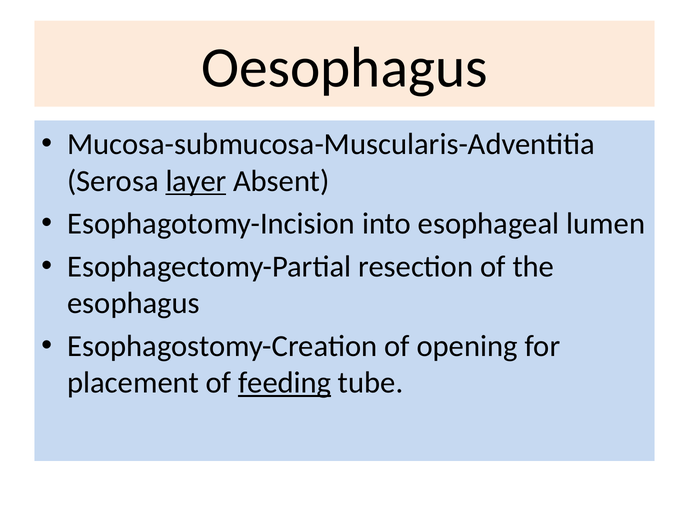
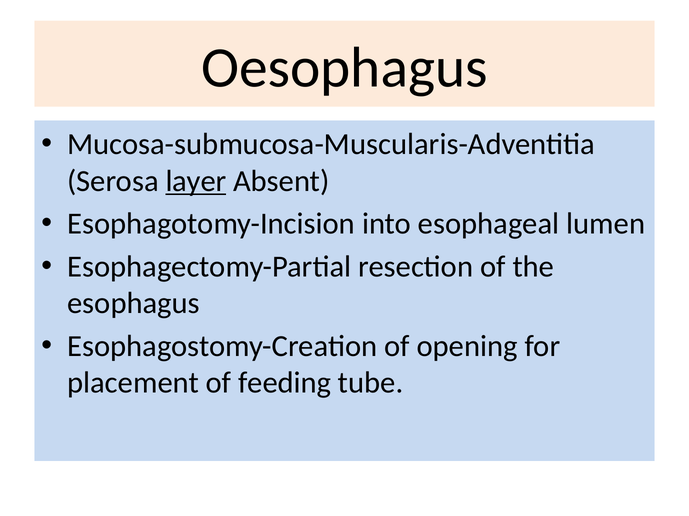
feeding underline: present -> none
